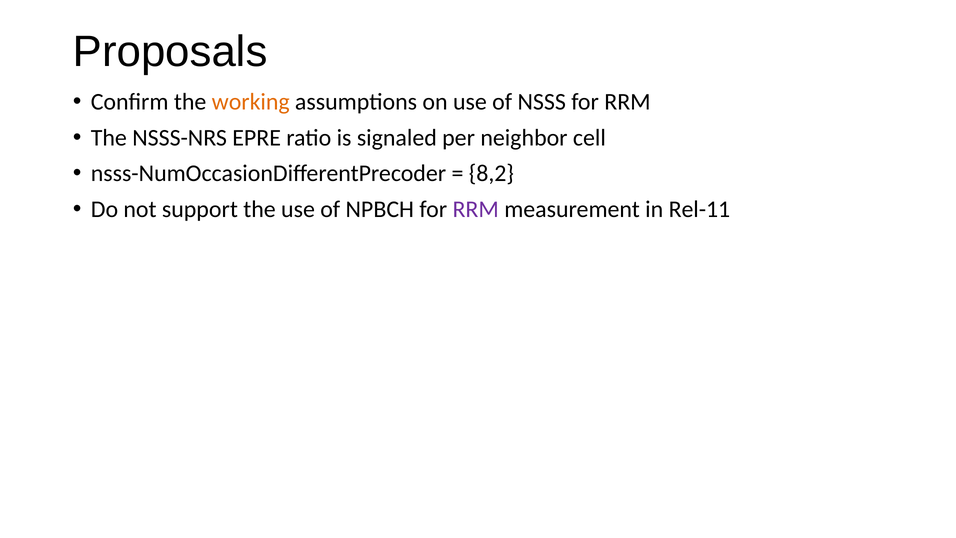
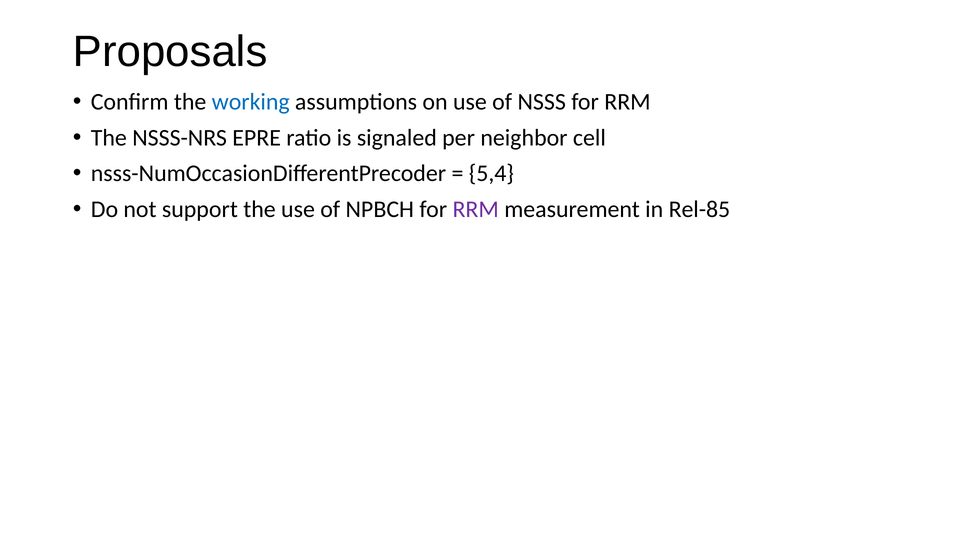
working colour: orange -> blue
8,2: 8,2 -> 5,4
Rel-11: Rel-11 -> Rel-85
